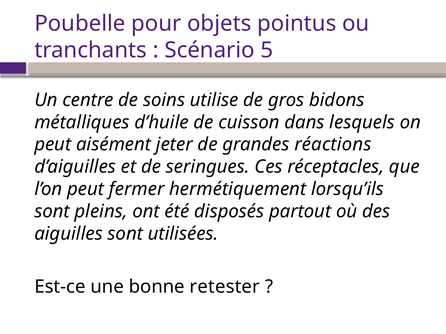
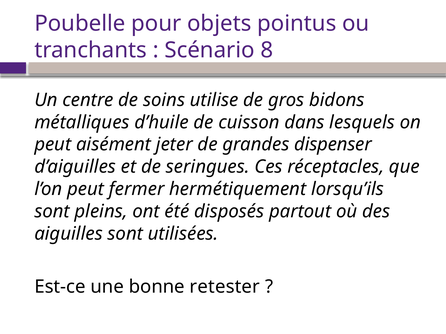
5: 5 -> 8
réactions: réactions -> dispenser
